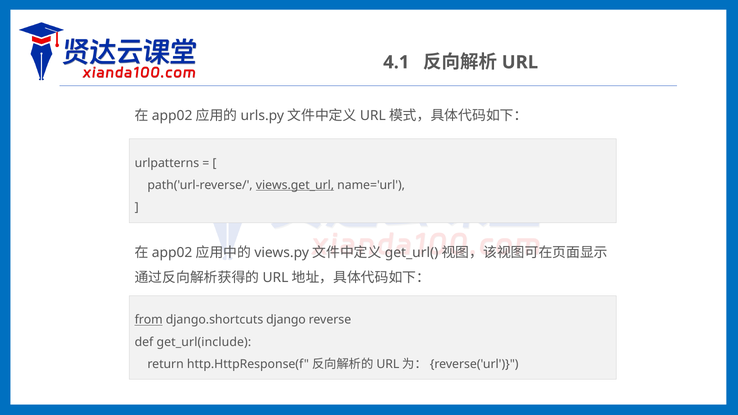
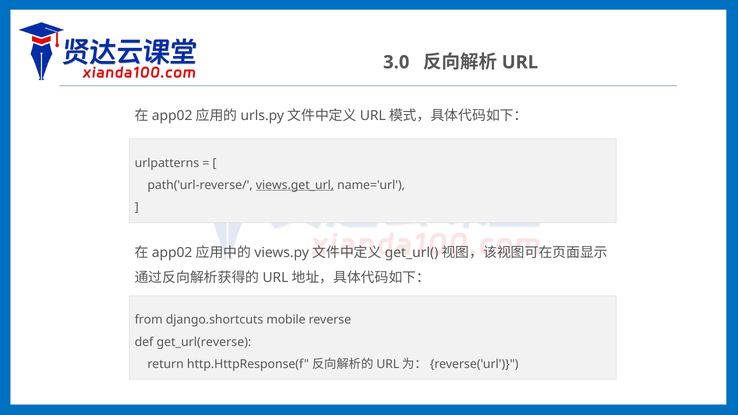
4.1: 4.1 -> 3.0
from underline: present -> none
django: django -> mobile
get_url(include: get_url(include -> get_url(reverse
